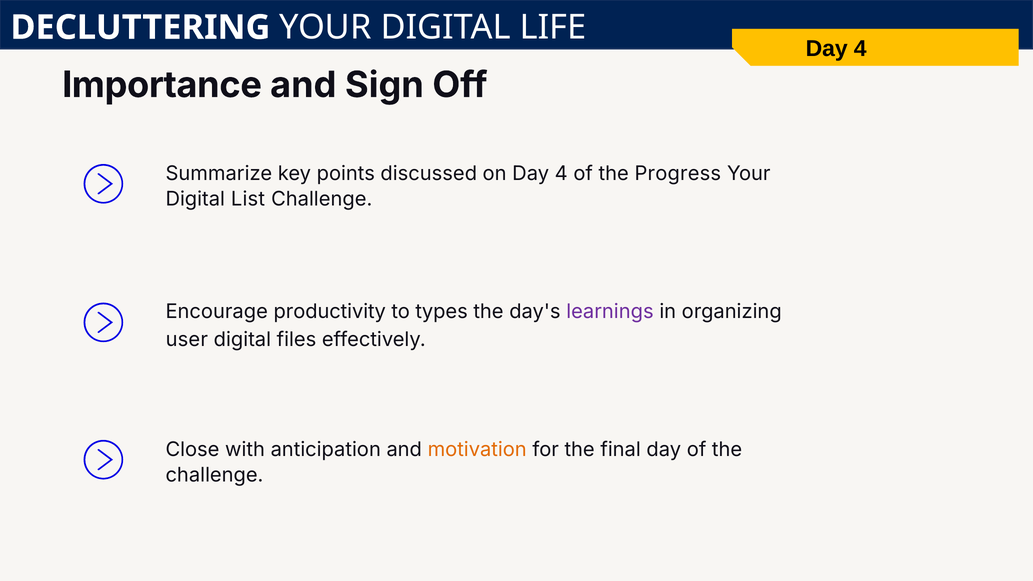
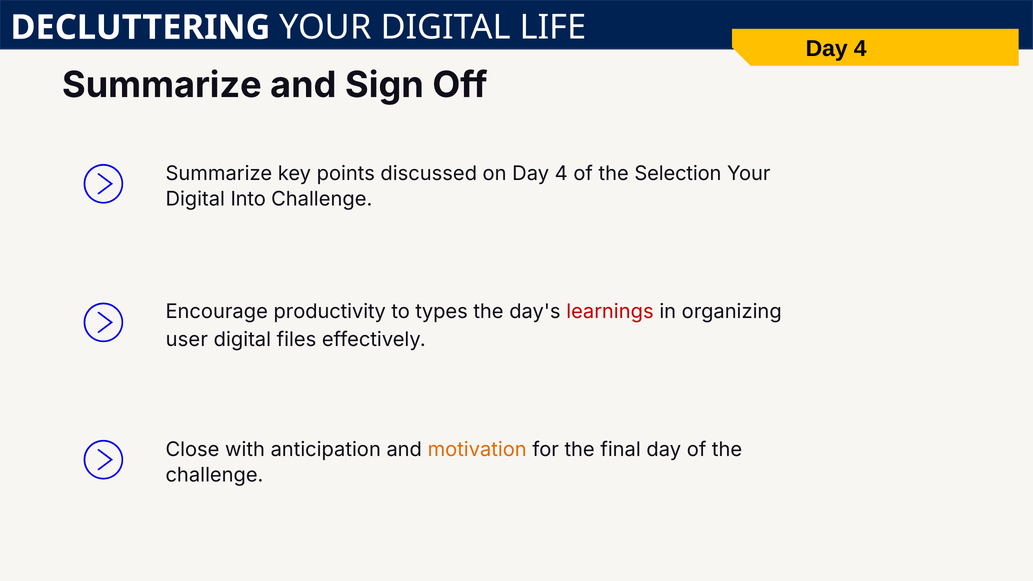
Importance at (162, 85): Importance -> Summarize
Progress: Progress -> Selection
List: List -> Into
learnings colour: purple -> red
